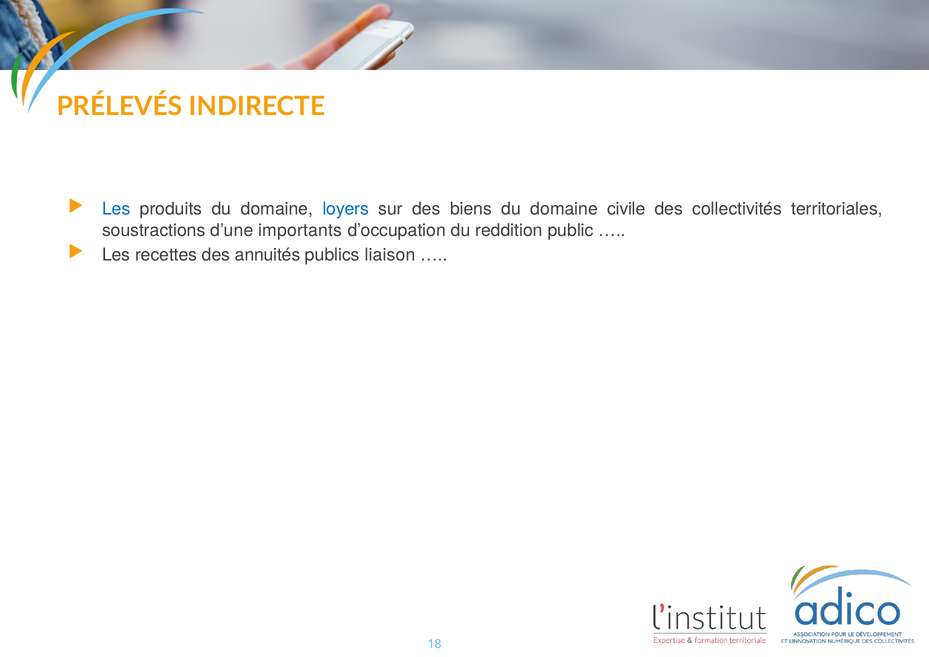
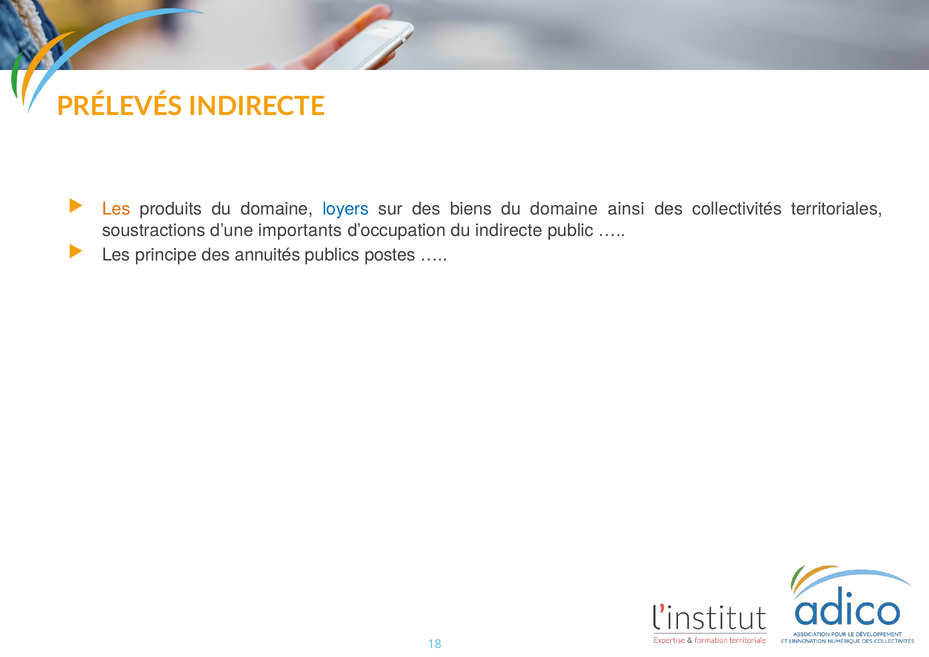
Les at (116, 209) colour: blue -> orange
civile: civile -> ainsi
du reddition: reddition -> indirecte
recettes: recettes -> principe
liaison: liaison -> postes
